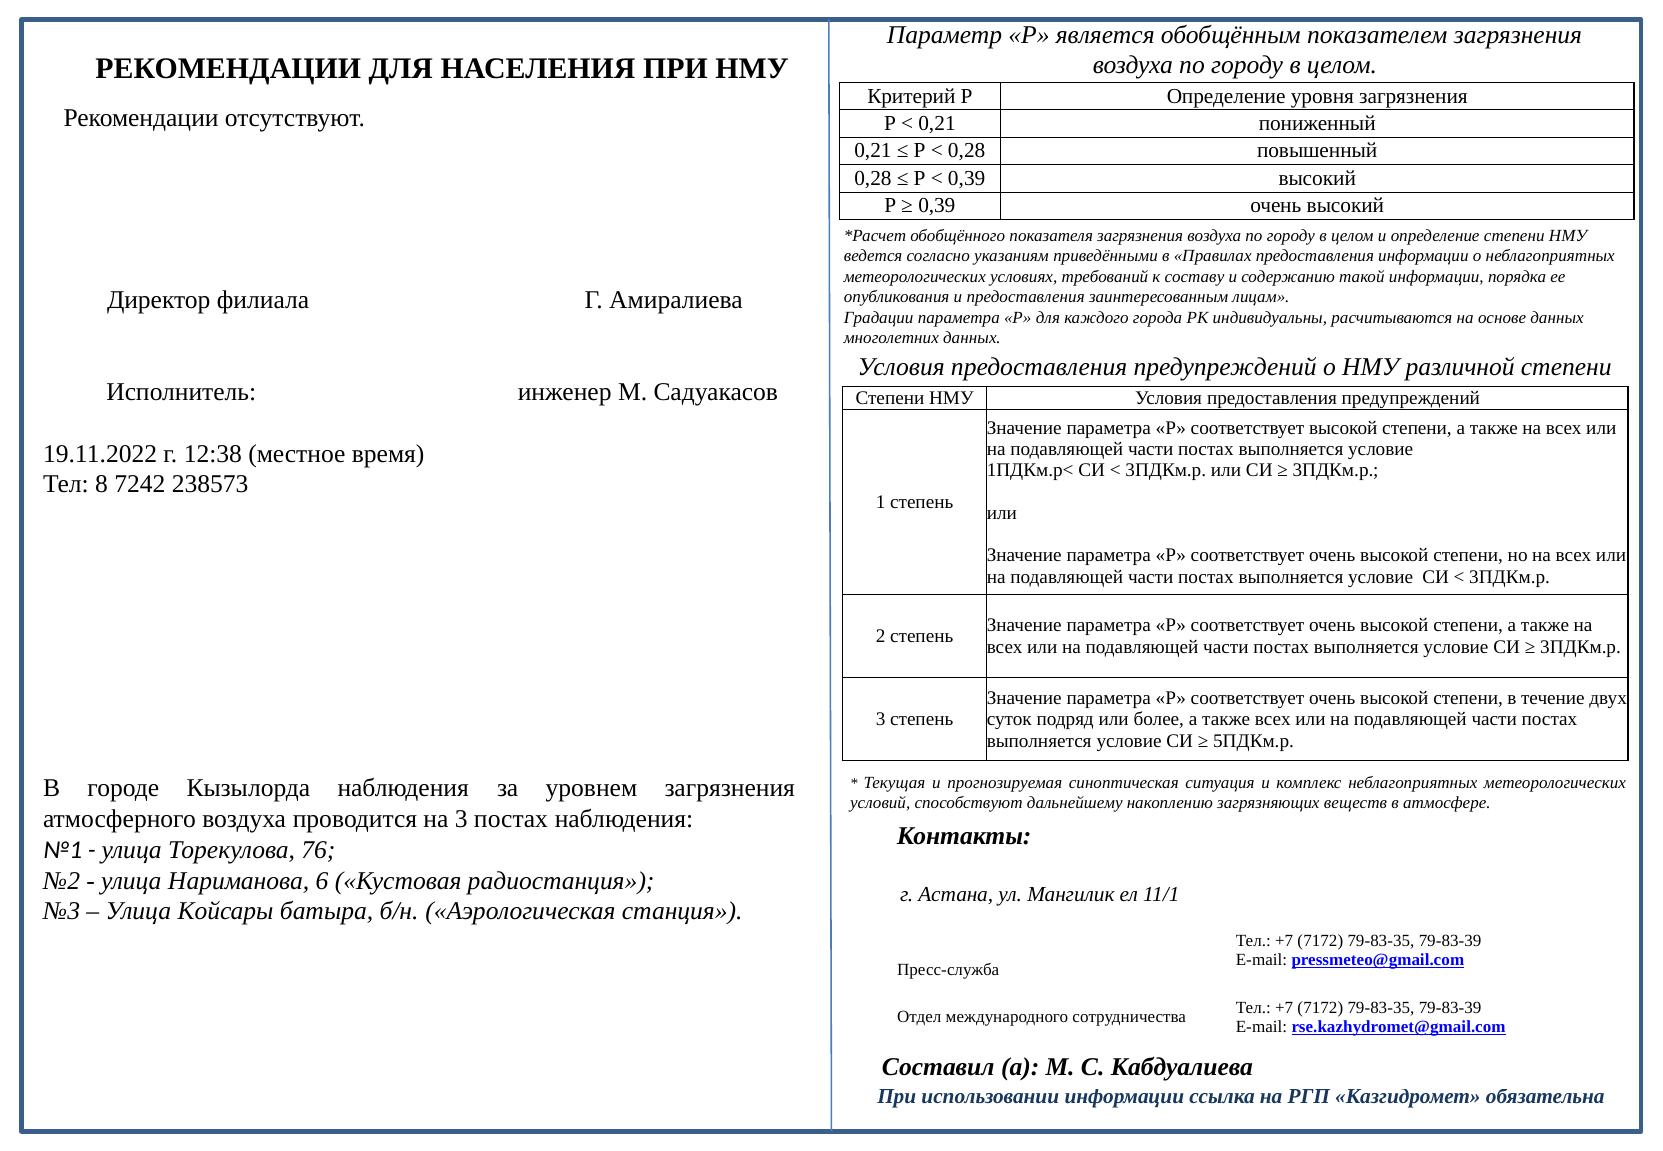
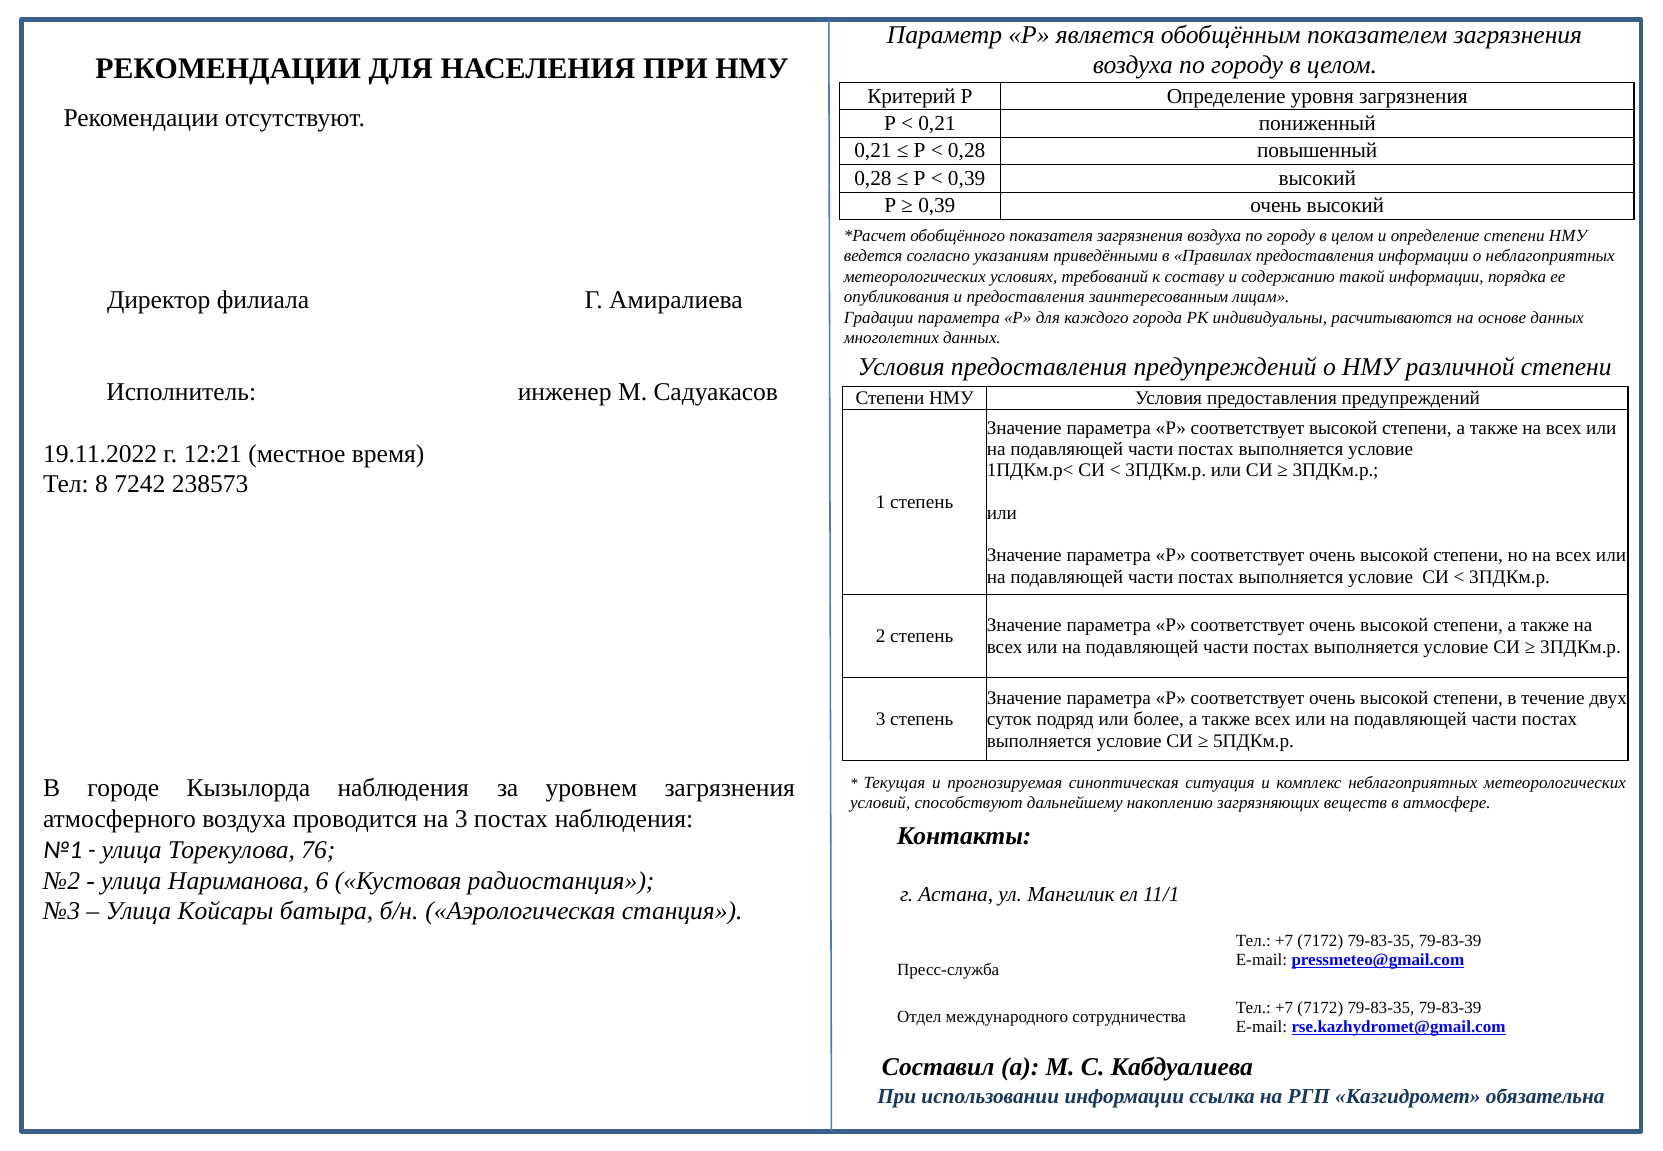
12:38: 12:38 -> 12:21
